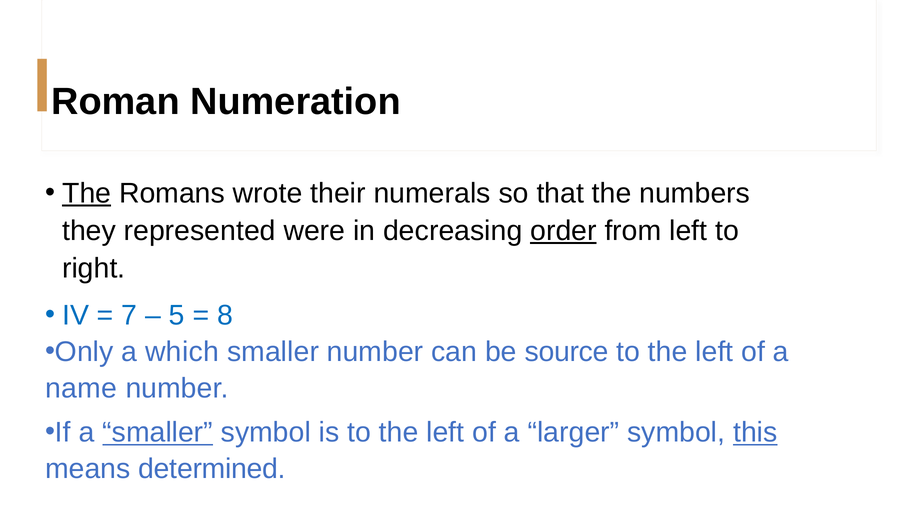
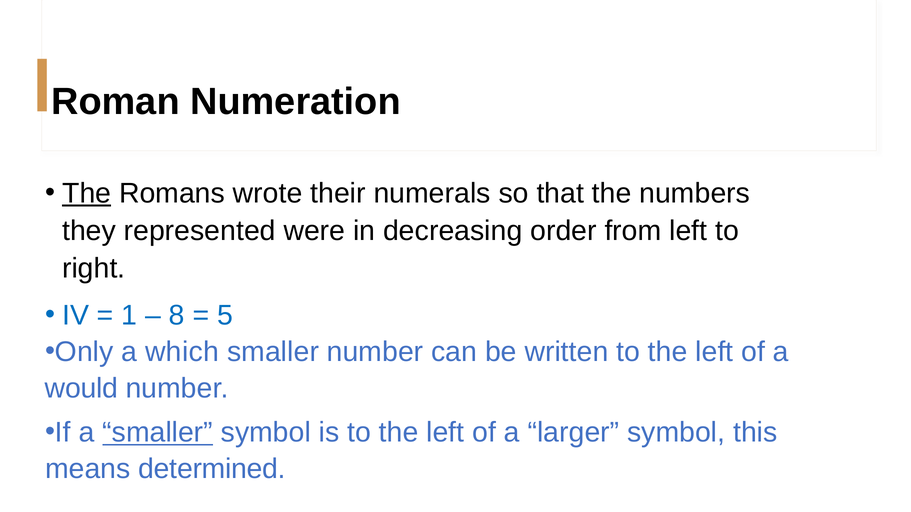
order underline: present -> none
7: 7 -> 1
5: 5 -> 8
8: 8 -> 5
source: source -> written
name: name -> would
this underline: present -> none
